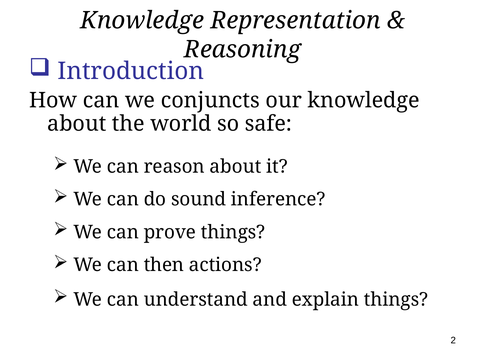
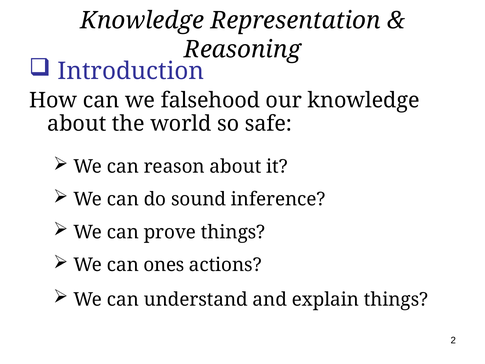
conjuncts: conjuncts -> falsehood
then: then -> ones
